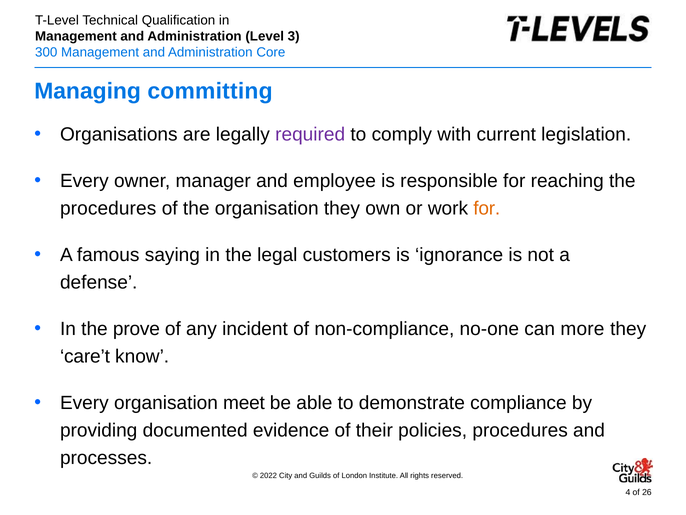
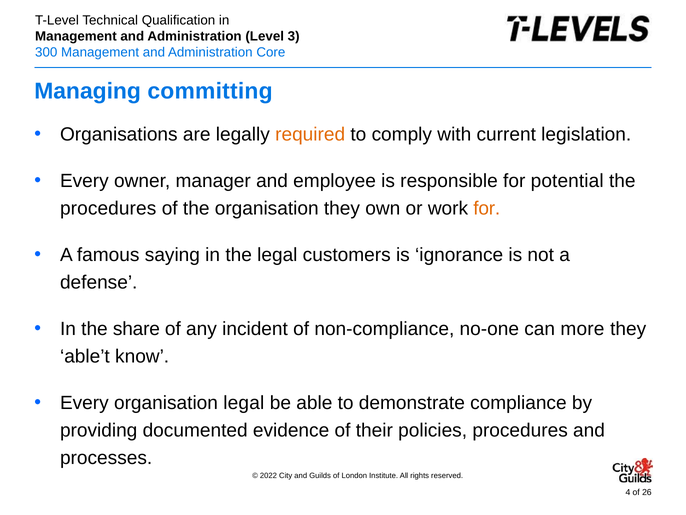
required colour: purple -> orange
reaching: reaching -> potential
prove: prove -> share
care’t: care’t -> able’t
organisation meet: meet -> legal
